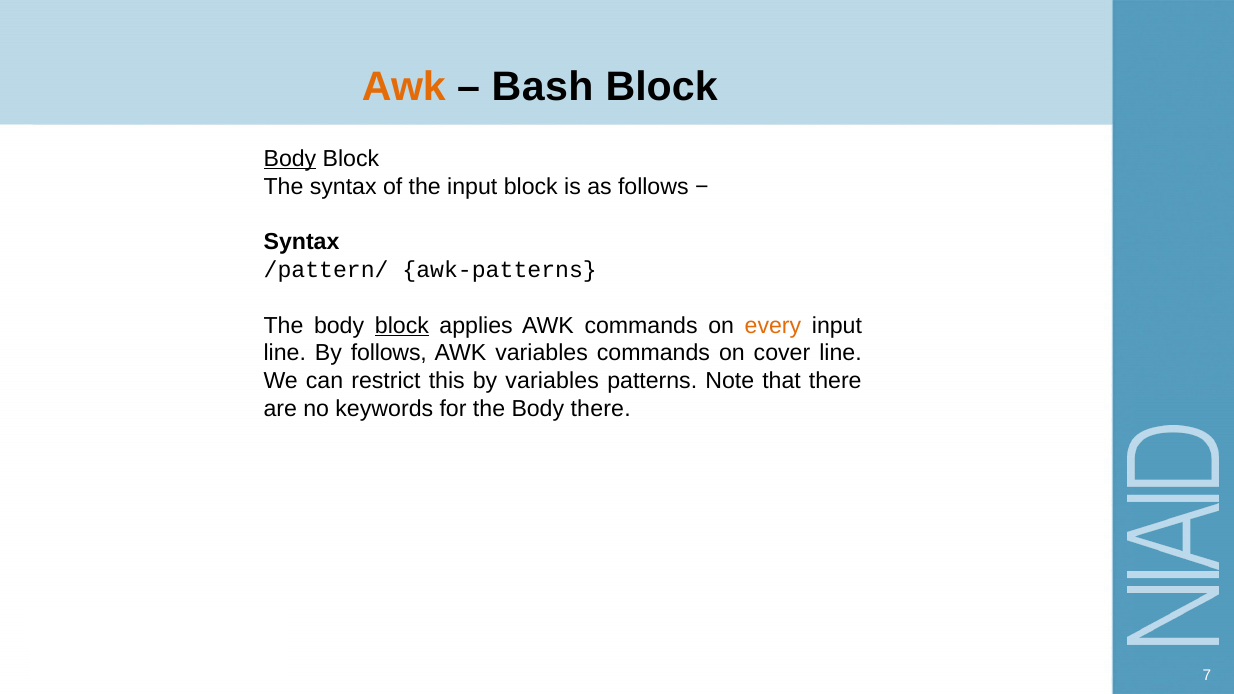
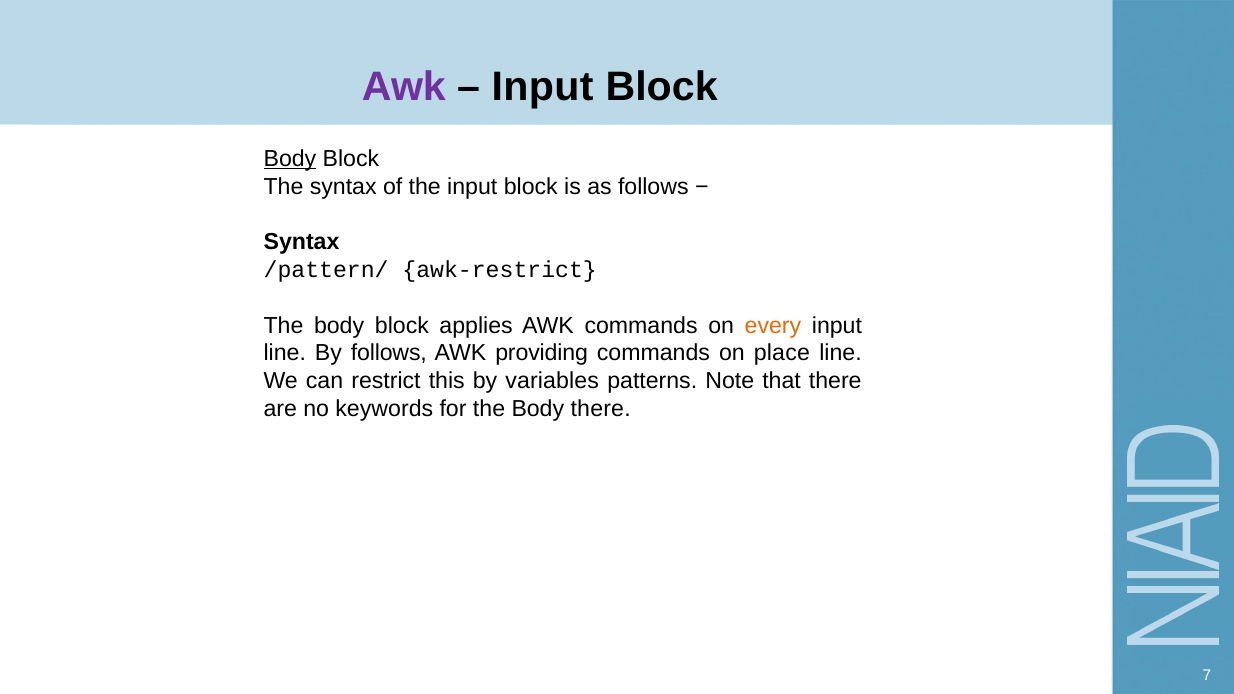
Awk at (404, 86) colour: orange -> purple
Bash at (543, 86): Bash -> Input
awk-patterns: awk-patterns -> awk-restrict
block at (402, 325) underline: present -> none
AWK variables: variables -> providing
cover: cover -> place
